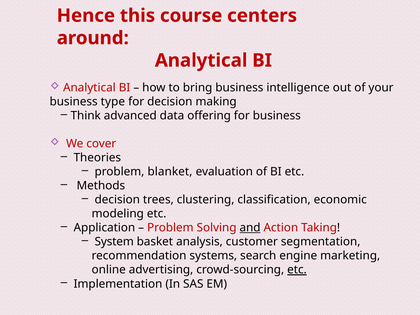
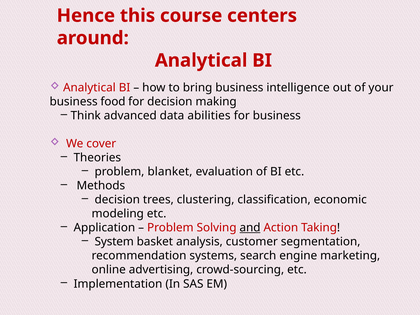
type: type -> food
offering: offering -> abilities
etc at (297, 270) underline: present -> none
